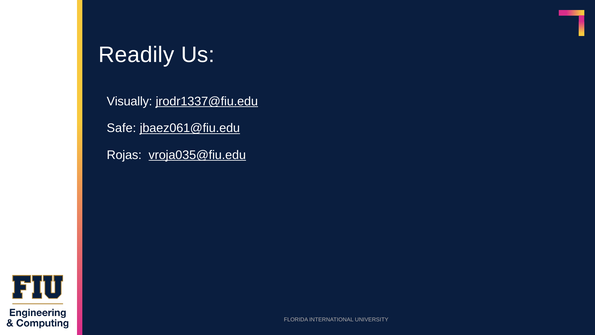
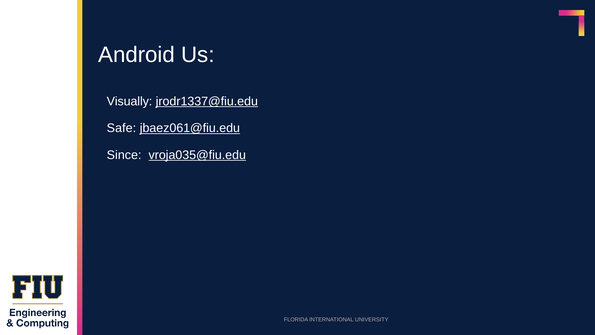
Readily: Readily -> Android
Rojas: Rojas -> Since
